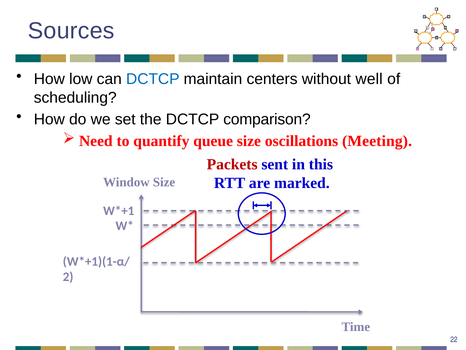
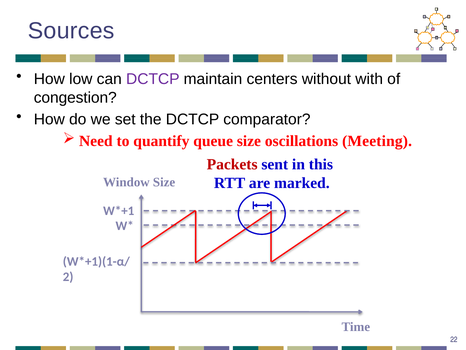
DCTCP at (153, 79) colour: blue -> purple
well: well -> with
scheduling: scheduling -> congestion
comparison: comparison -> comparator
